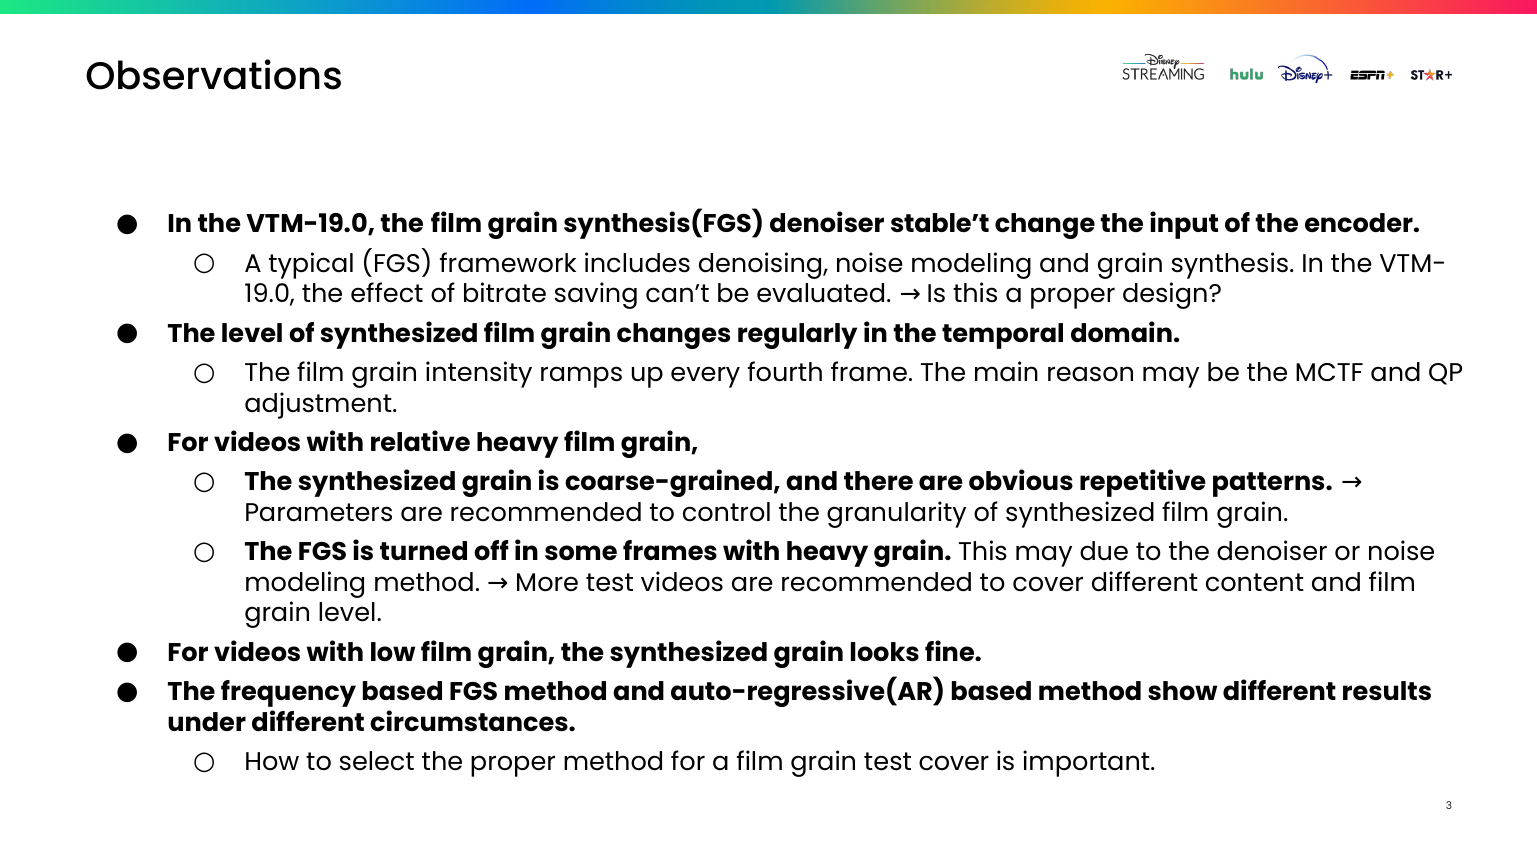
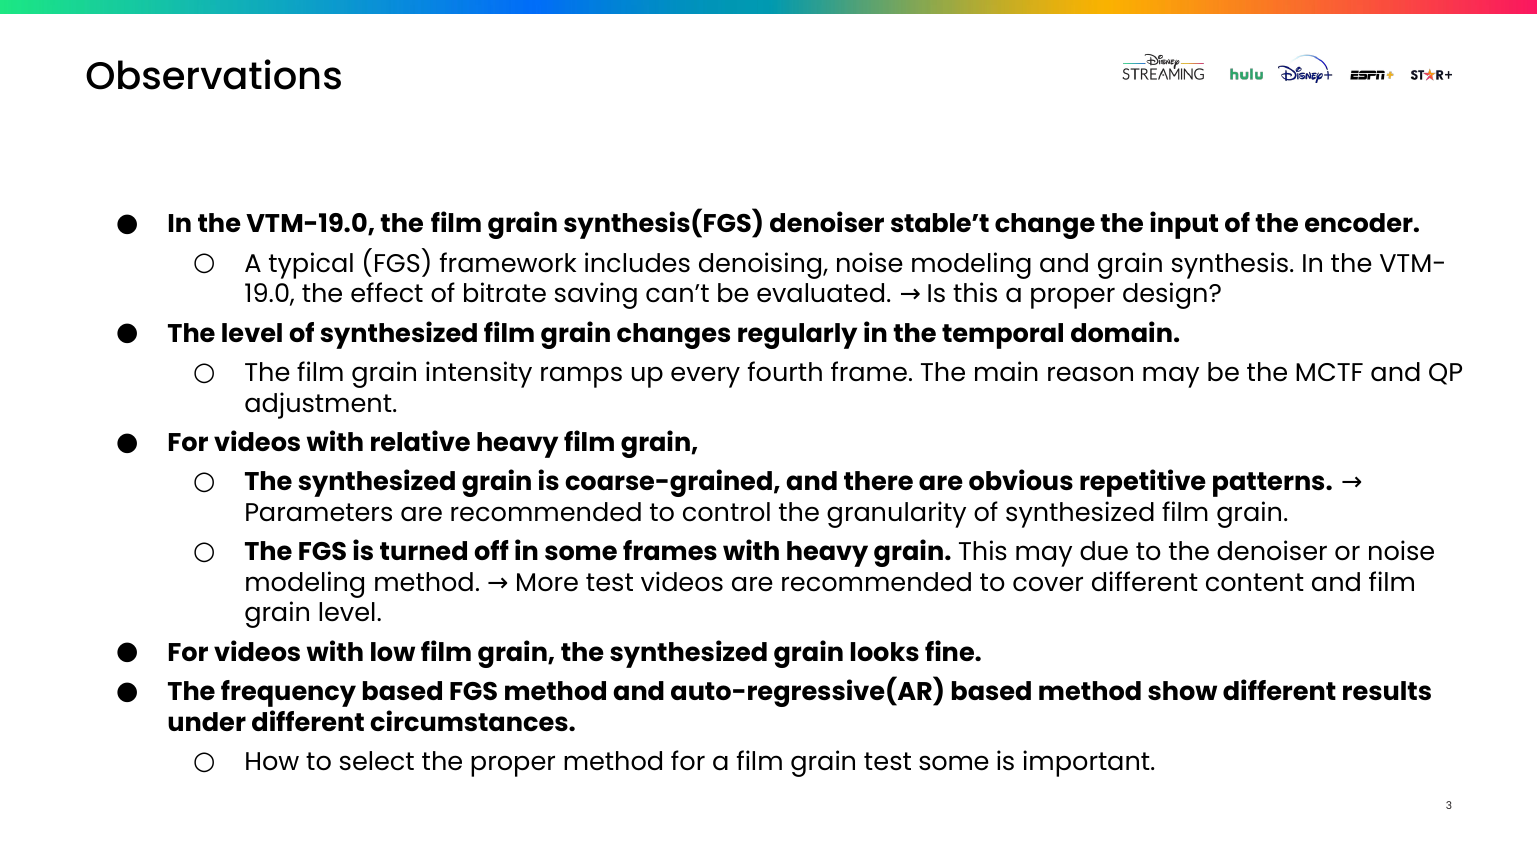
test cover: cover -> some
